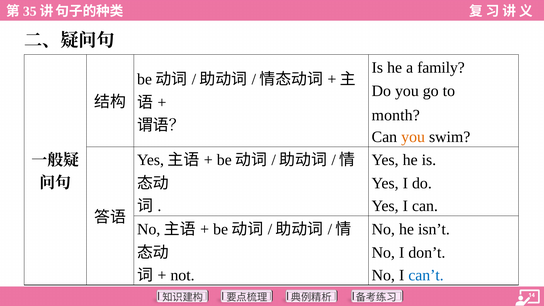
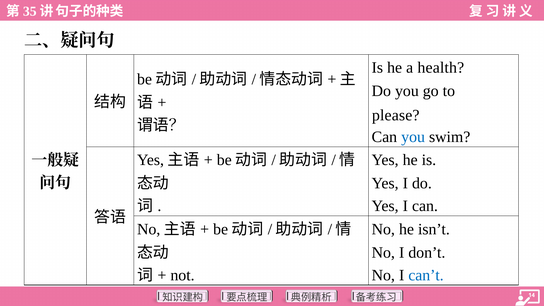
family: family -> health
month: month -> please
you at (413, 137) colour: orange -> blue
